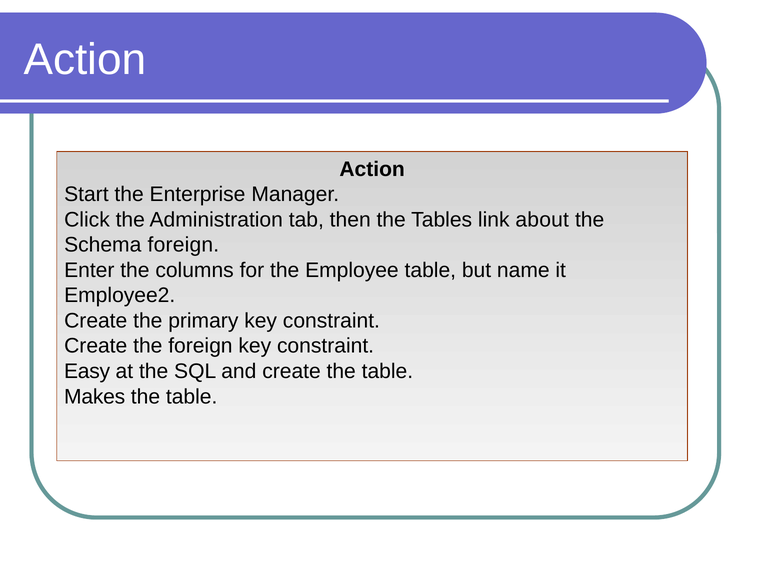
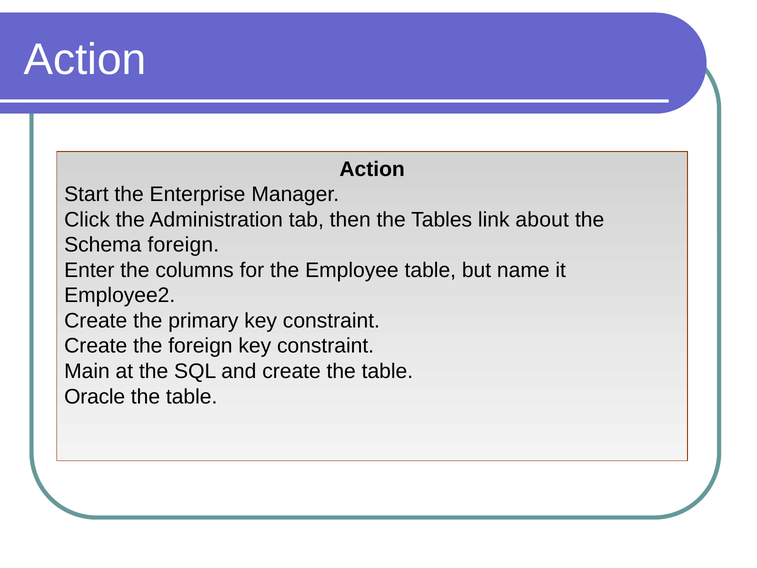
Easy: Easy -> Main
Makes: Makes -> Oracle
